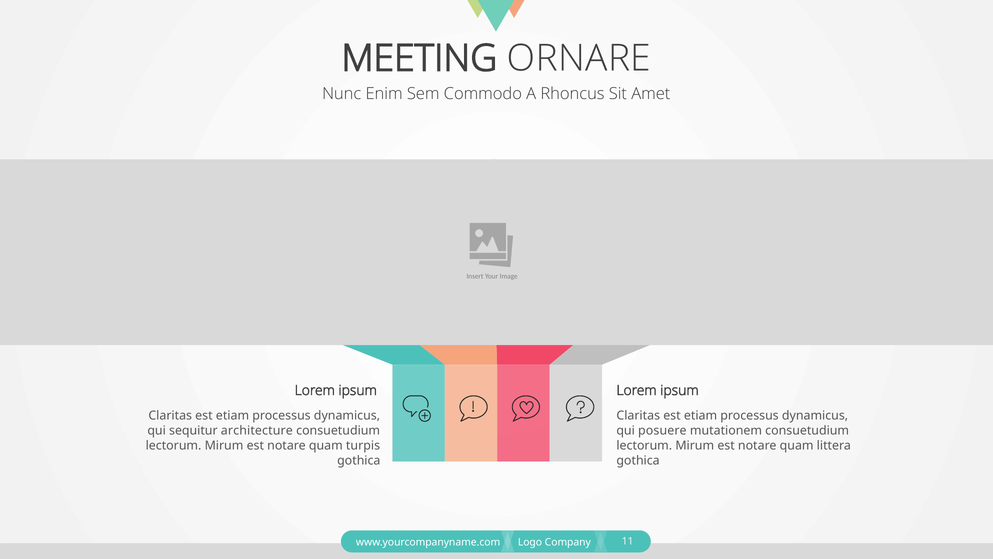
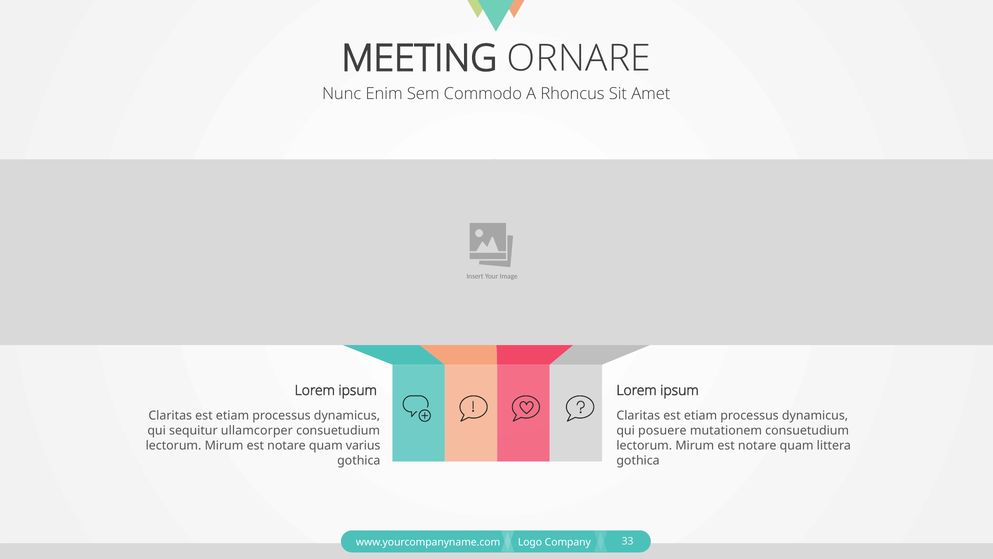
architecture: architecture -> ullamcorper
turpis: turpis -> varius
11: 11 -> 33
